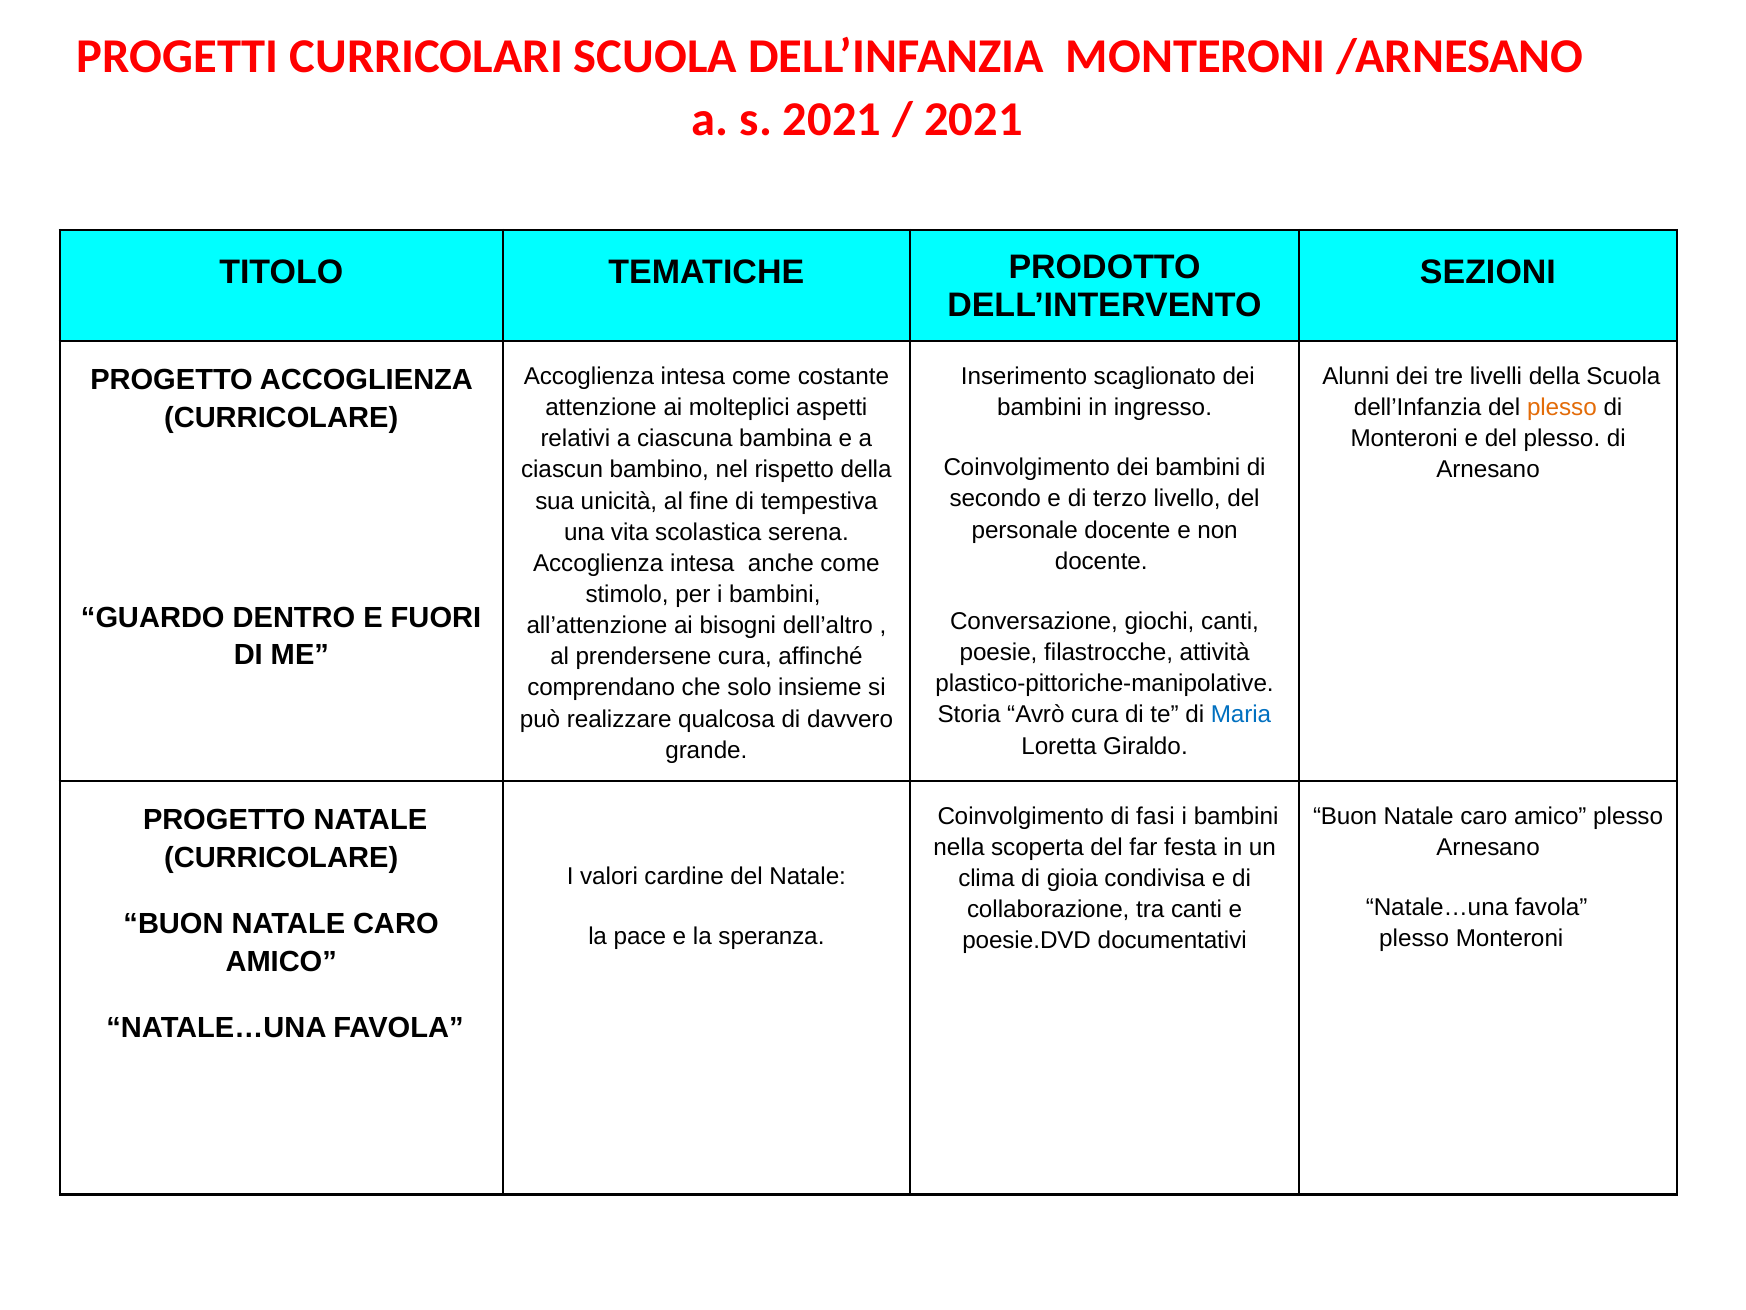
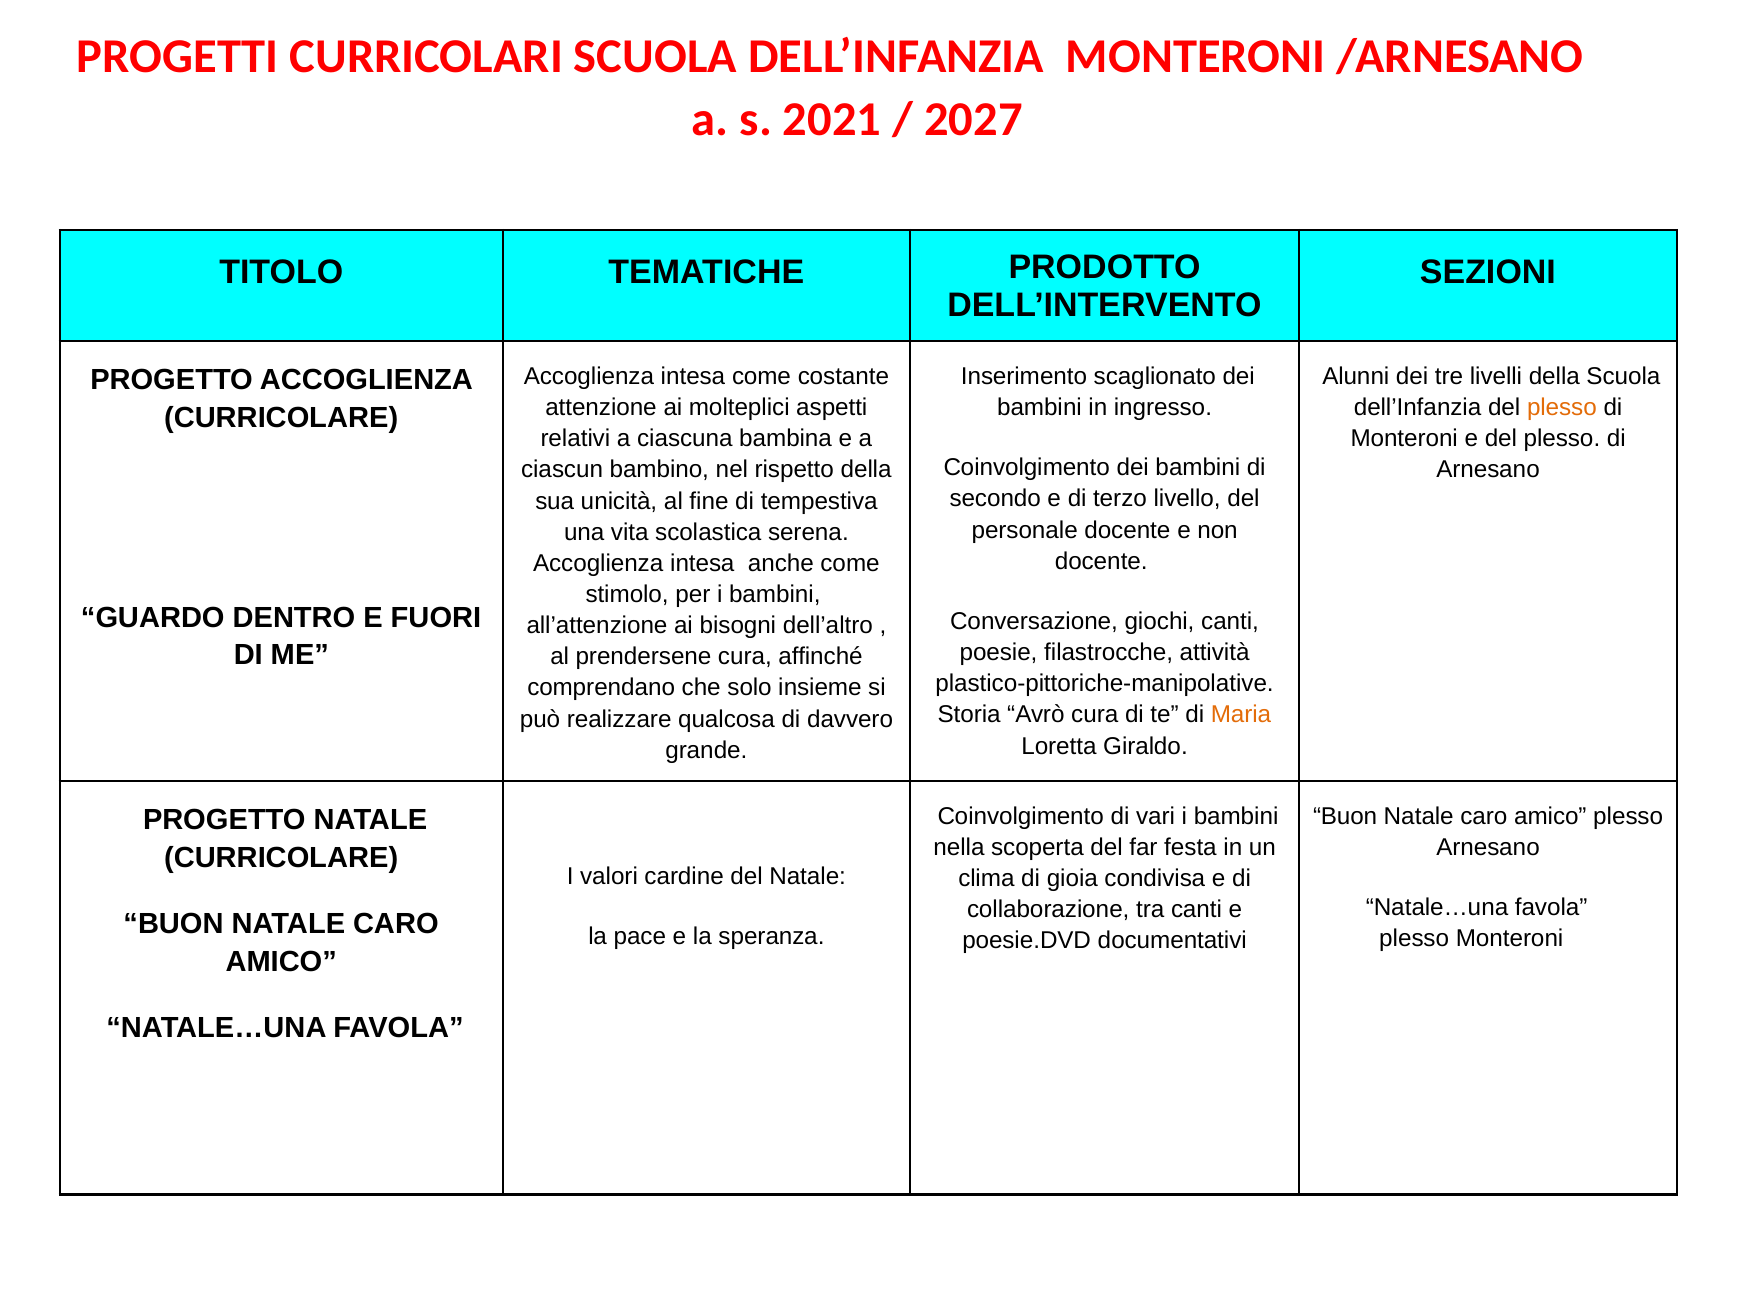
2021 at (973, 120): 2021 -> 2027
Maria colour: blue -> orange
fasi: fasi -> vari
